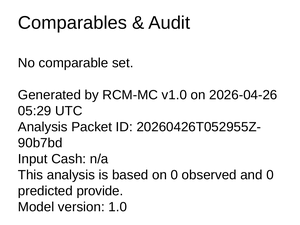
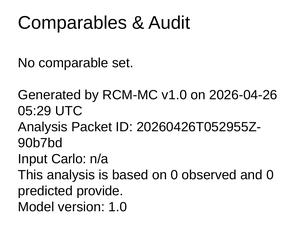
Cash: Cash -> Carlo
